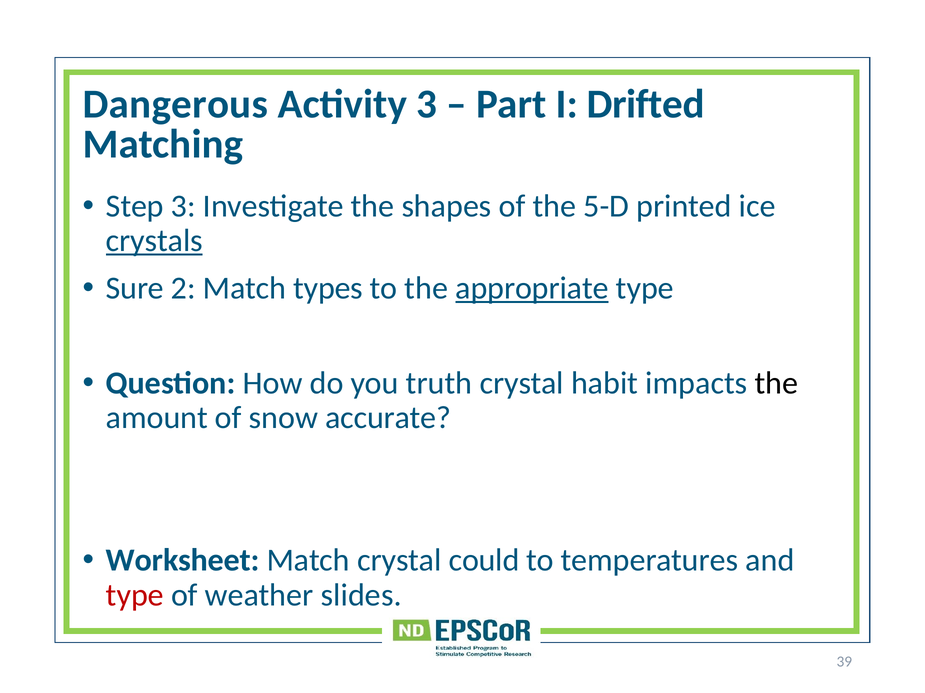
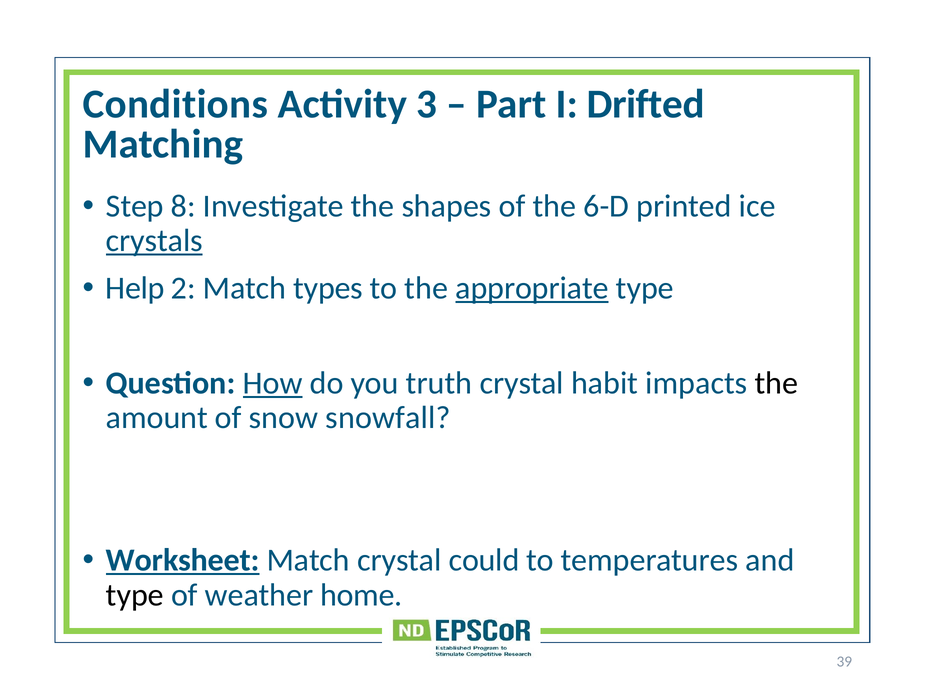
Dangerous: Dangerous -> Conditions
Step 3: 3 -> 8
5-D: 5-D -> 6-D
Sure: Sure -> Help
How underline: none -> present
accurate: accurate -> snowfall
Worksheet underline: none -> present
type at (135, 596) colour: red -> black
slides: slides -> home
